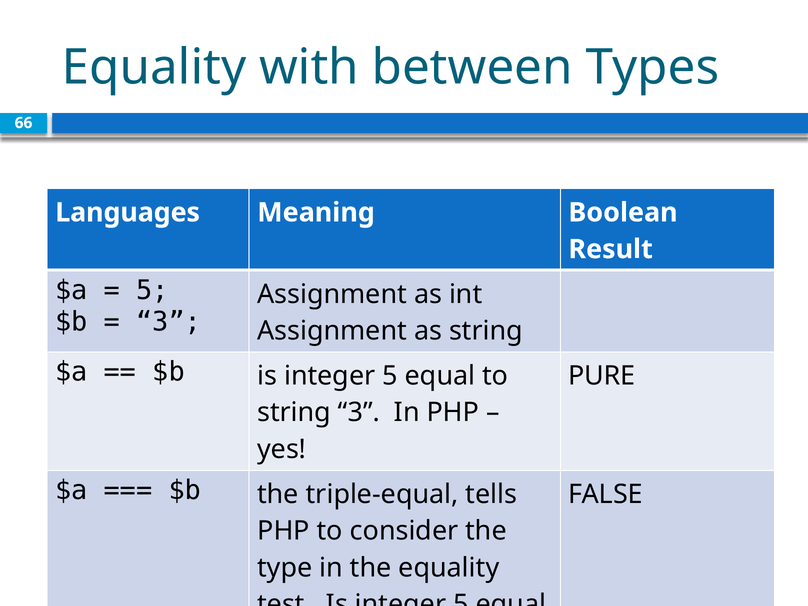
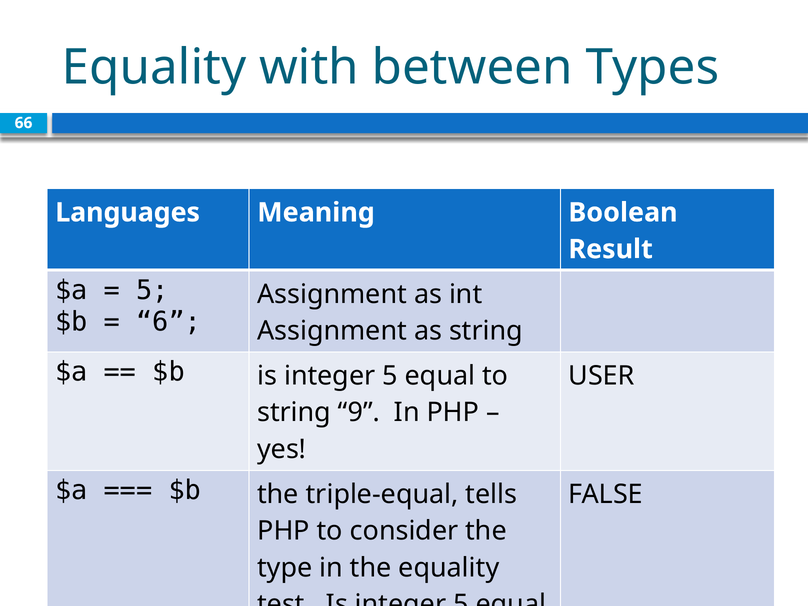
3 at (169, 322): 3 -> 6
PURE: PURE -> USER
string 3: 3 -> 9
